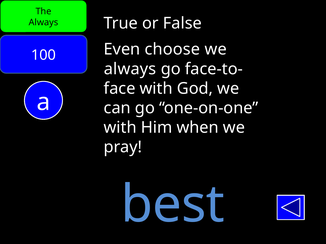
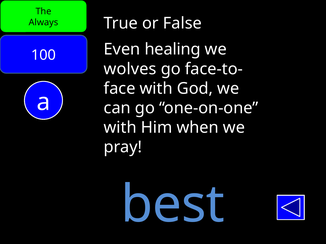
choose: choose -> healing
always at (130, 69): always -> wolves
